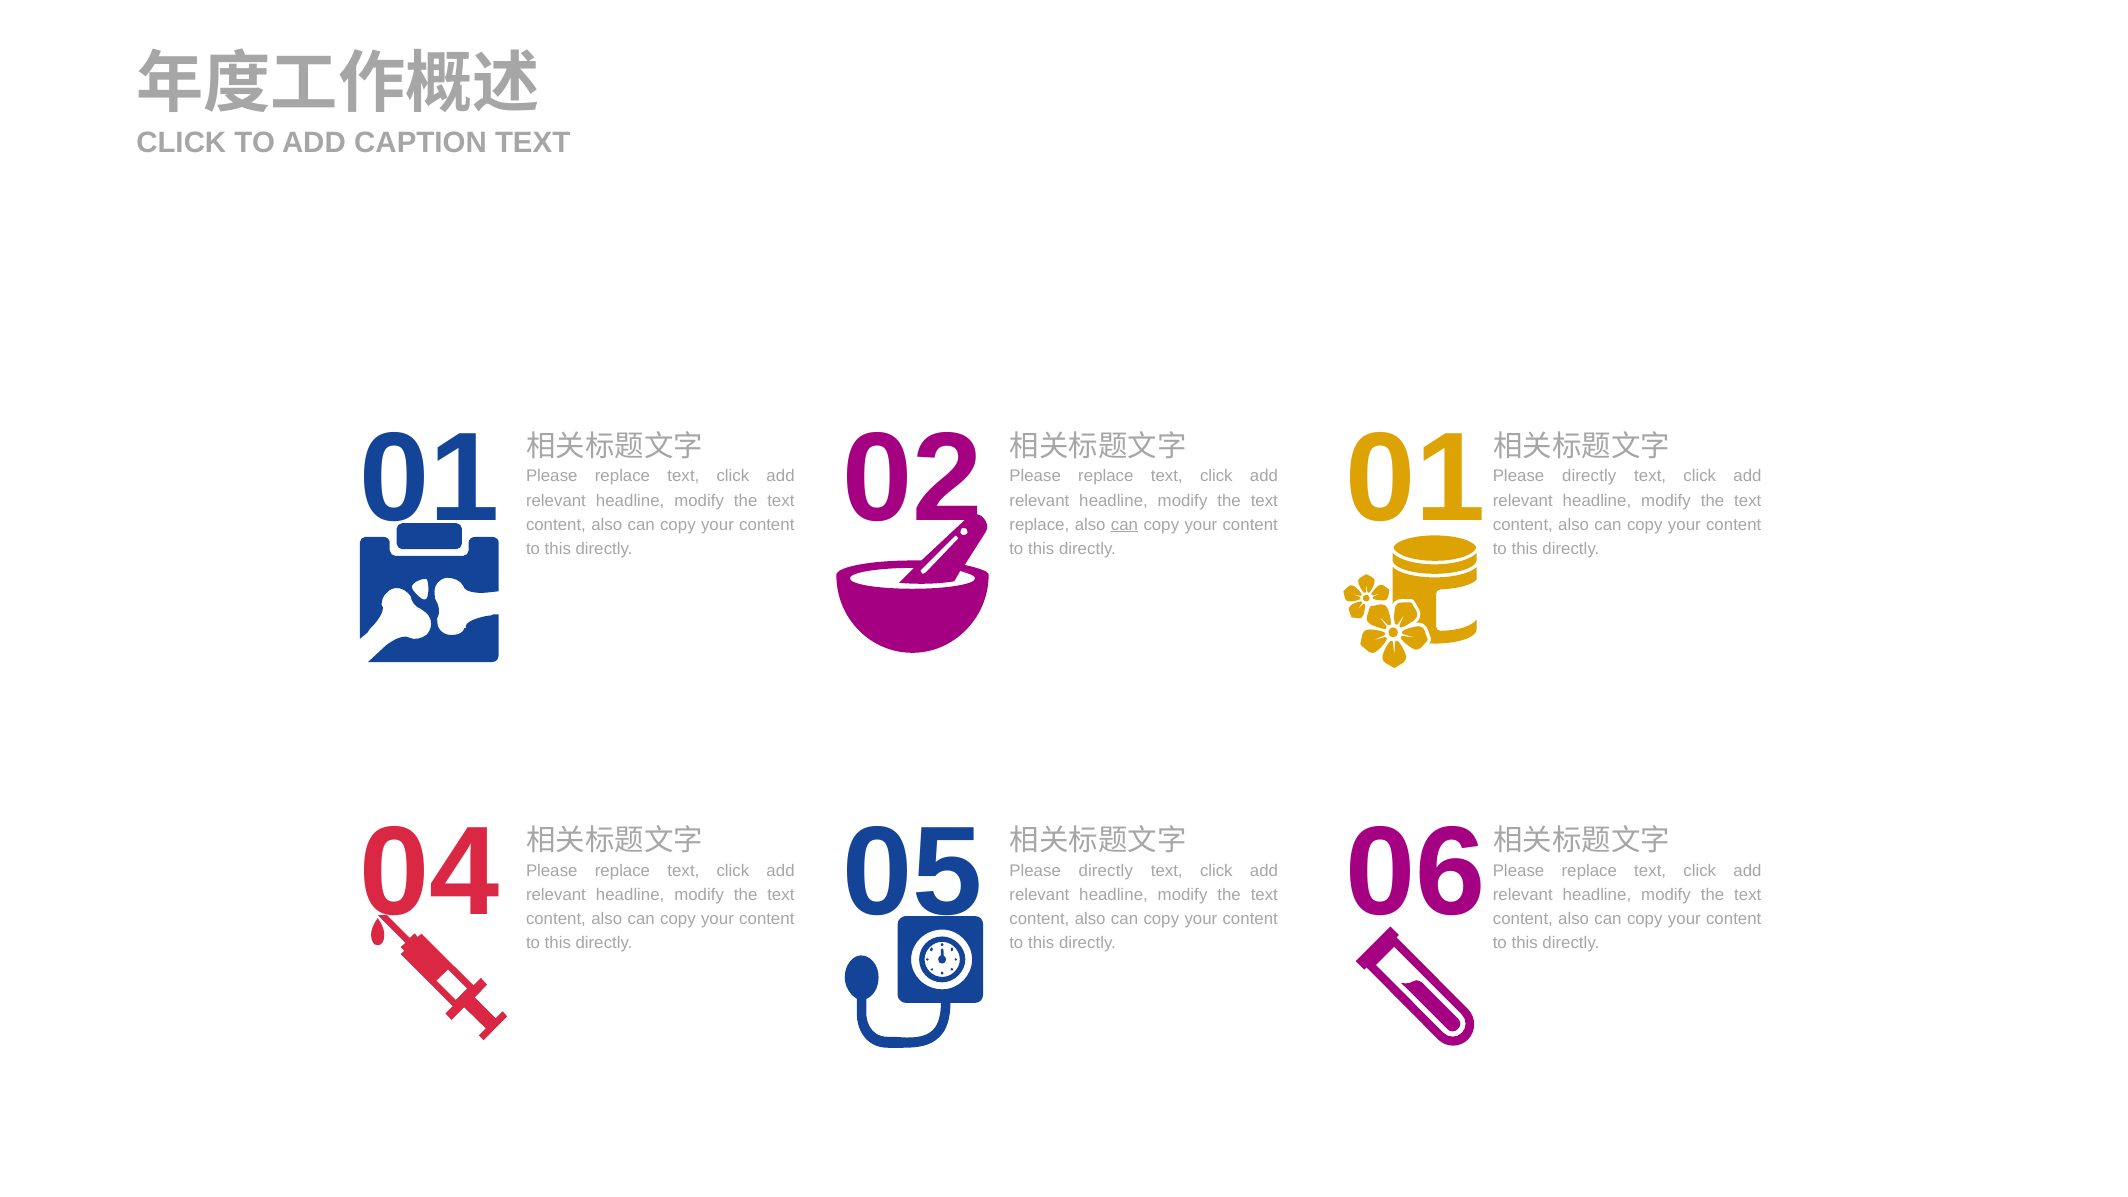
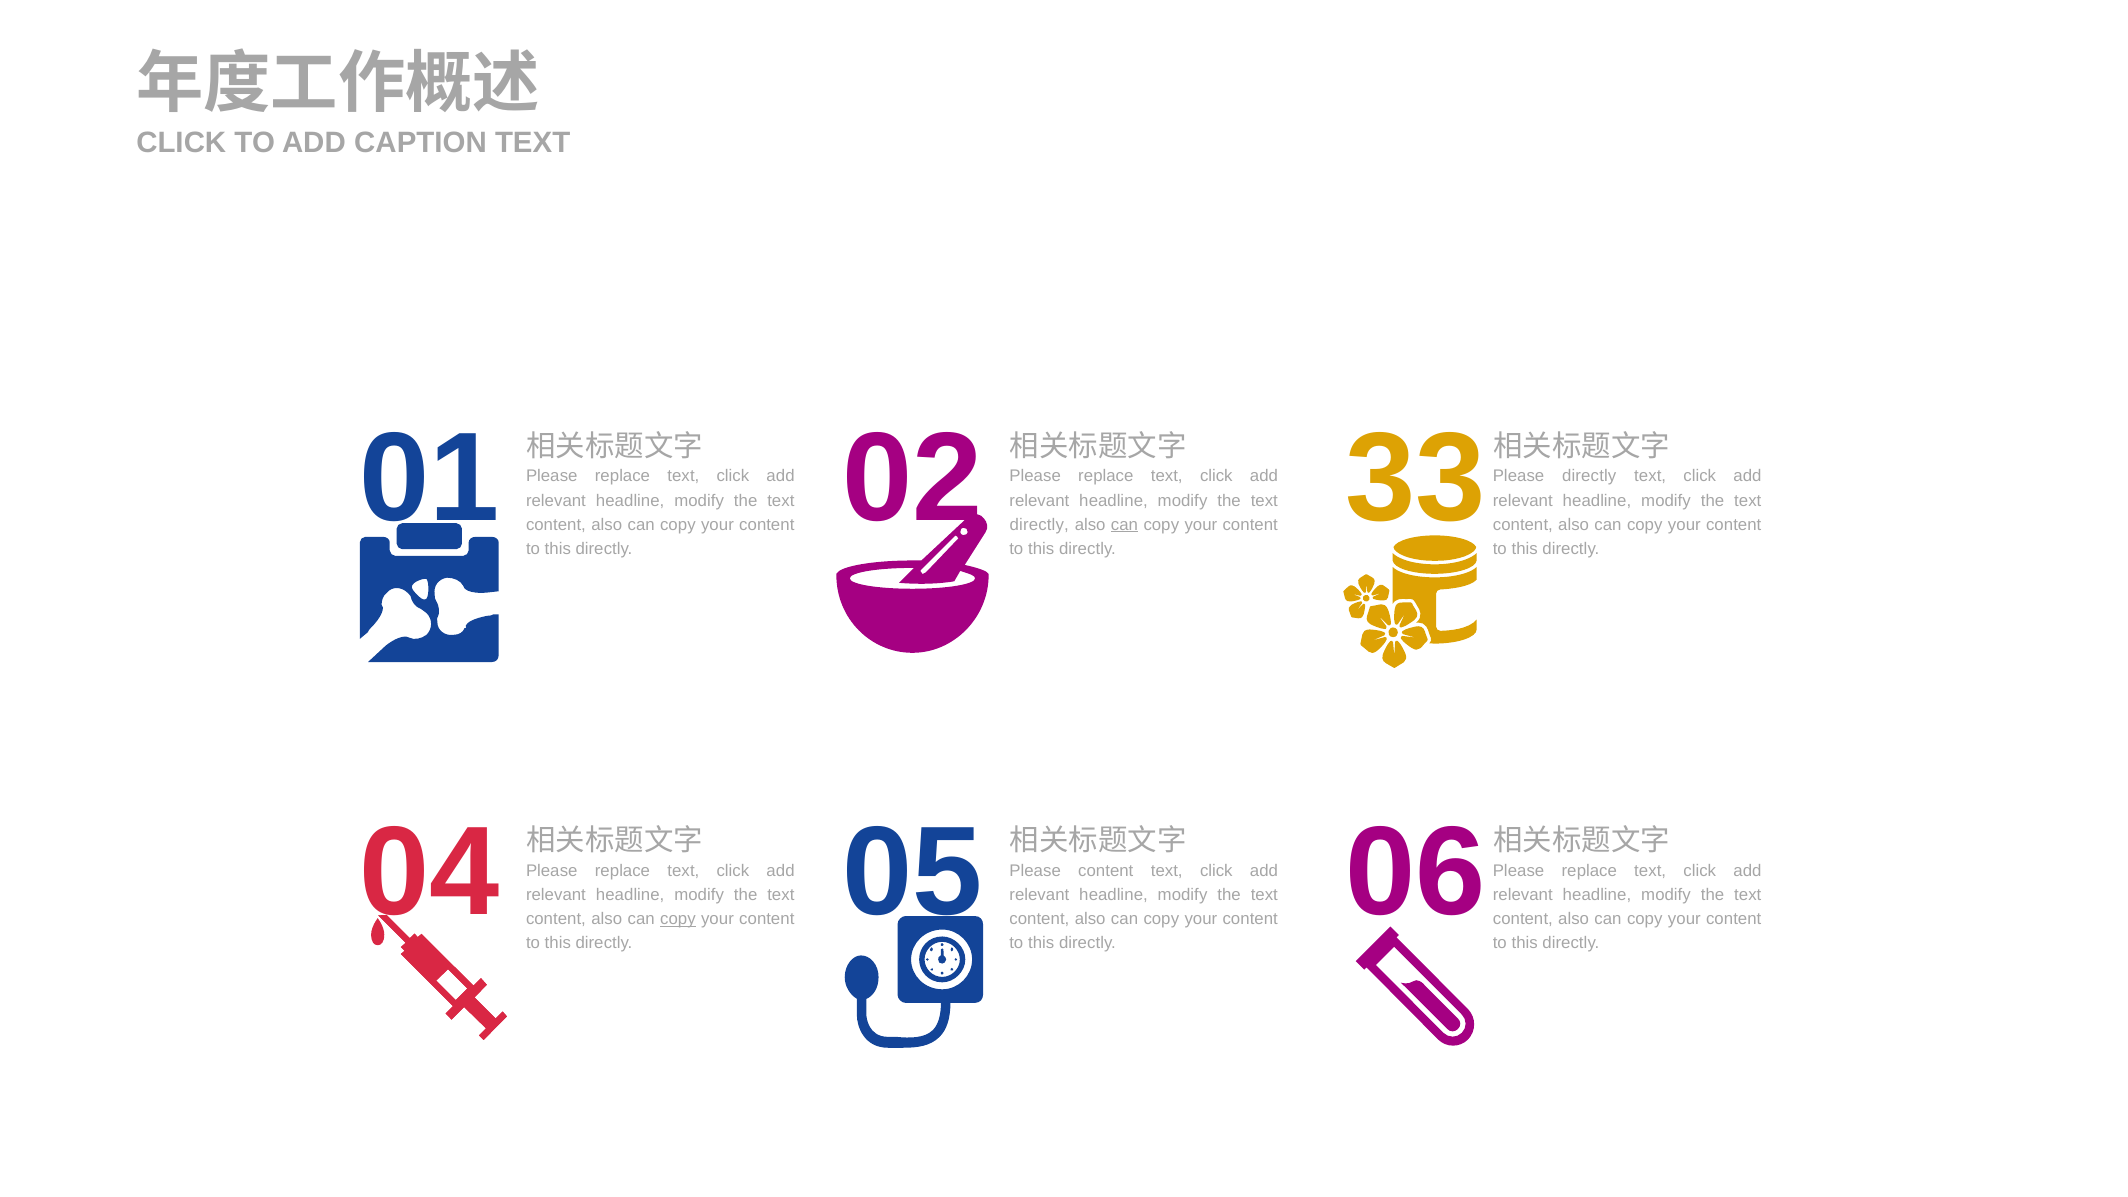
01 at (1416, 479): 01 -> 33
replace at (1039, 525): replace -> directly
directly at (1106, 871): directly -> content
copy at (678, 919) underline: none -> present
